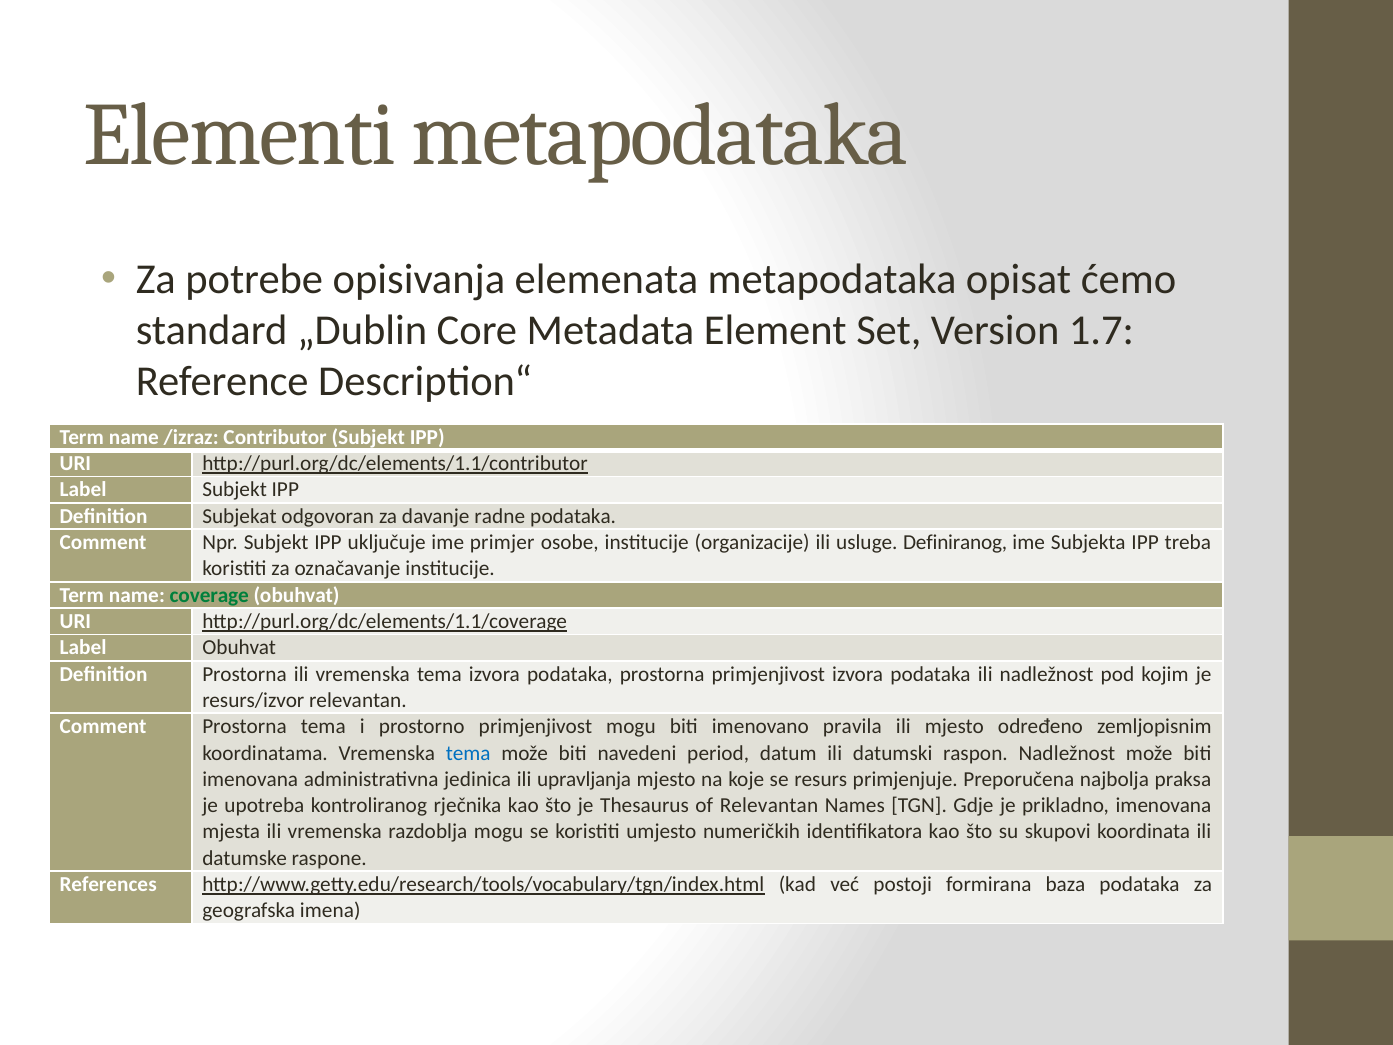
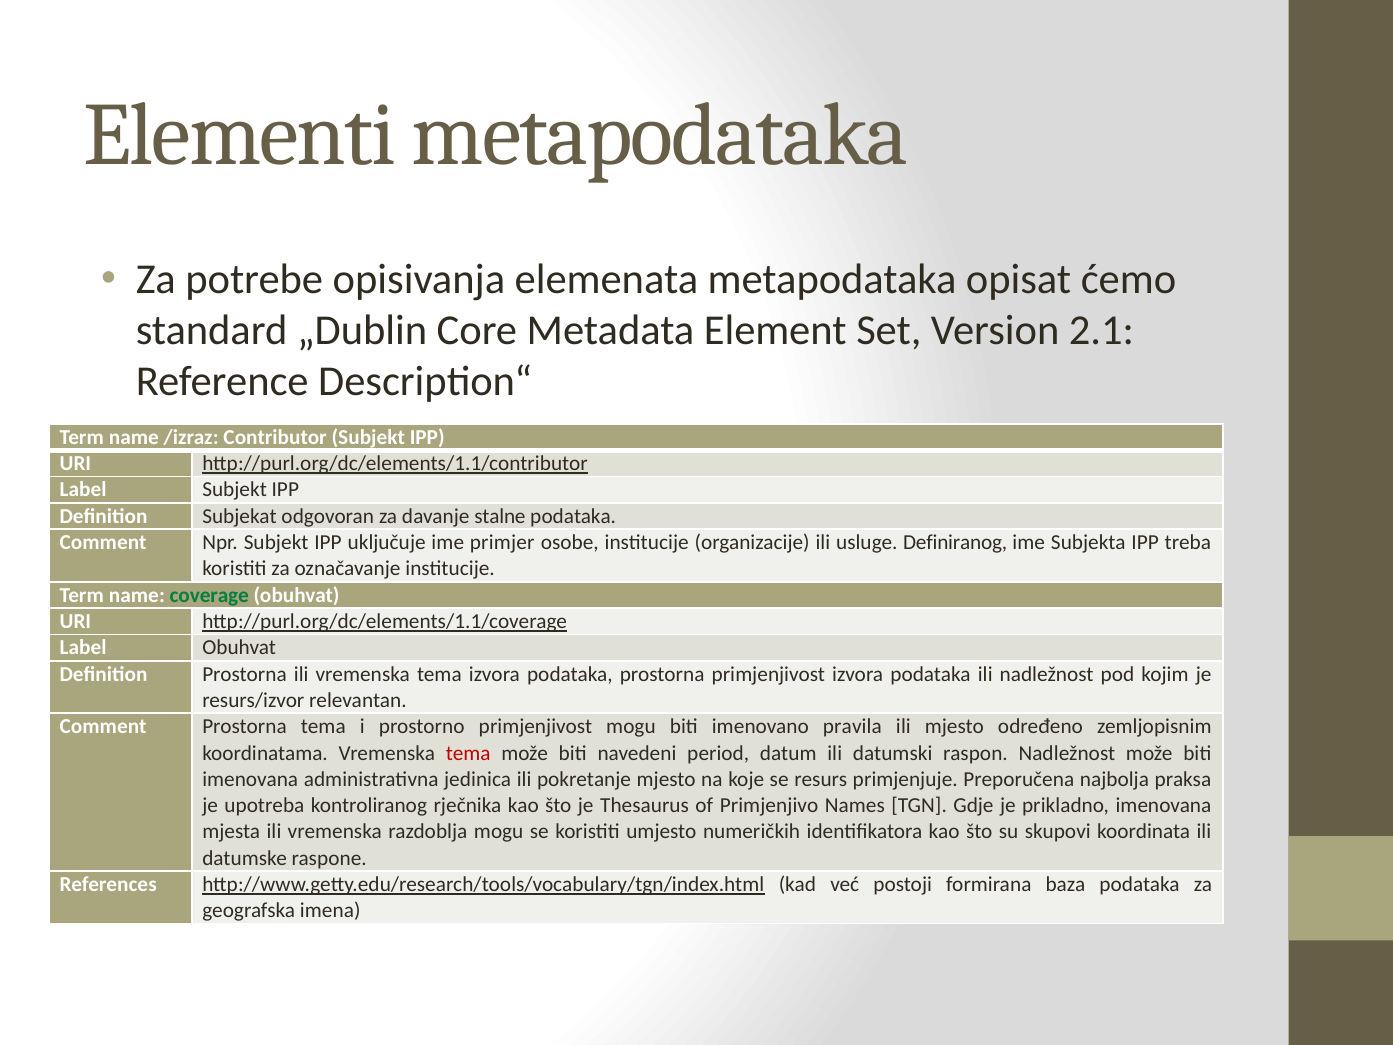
1.7: 1.7 -> 2.1
radne: radne -> stalne
tema at (468, 753) colour: blue -> red
upravljanja: upravljanja -> pokretanje
of Relevantan: Relevantan -> Primjenjivo
